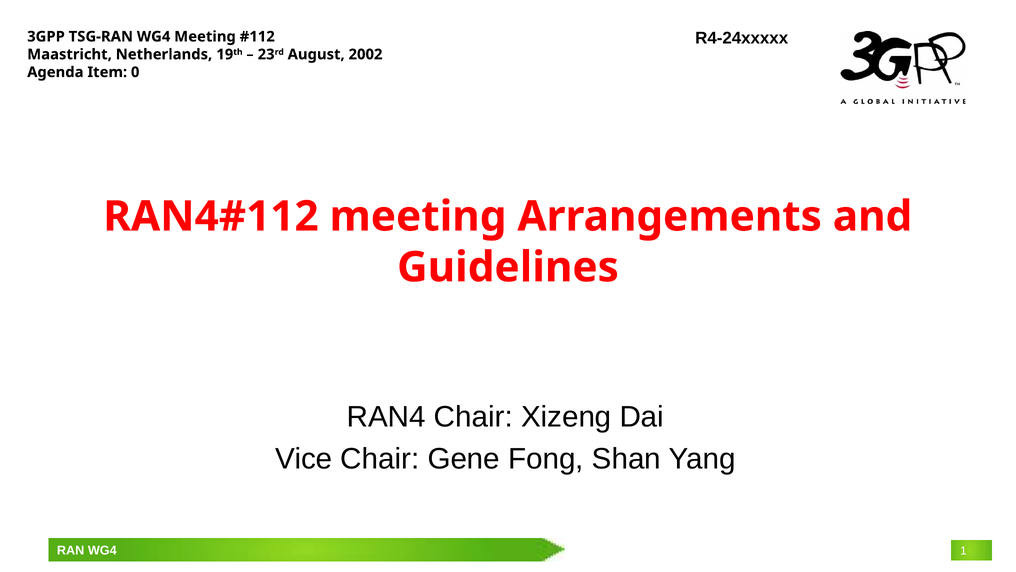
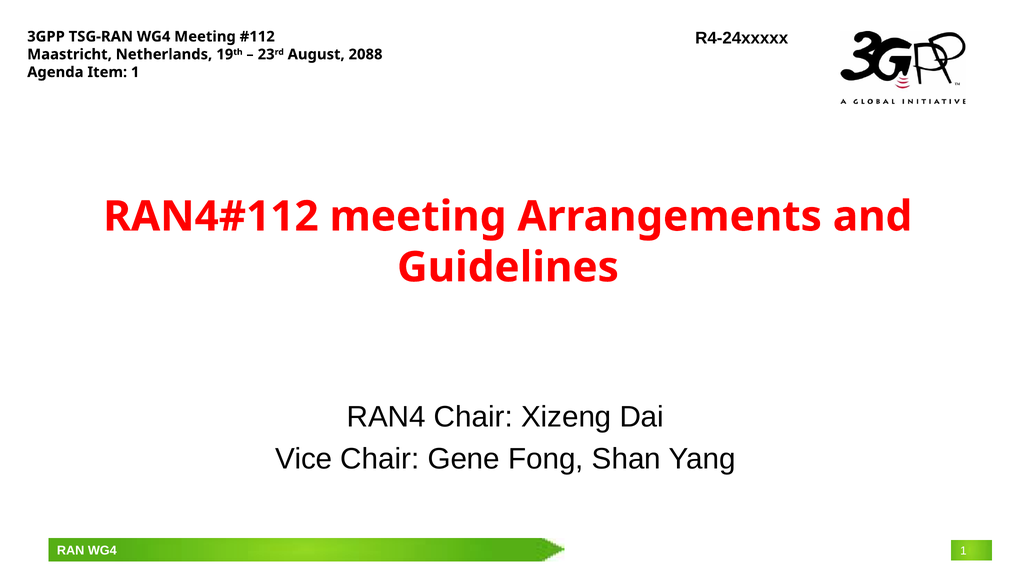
2002: 2002 -> 2088
Item 0: 0 -> 1
